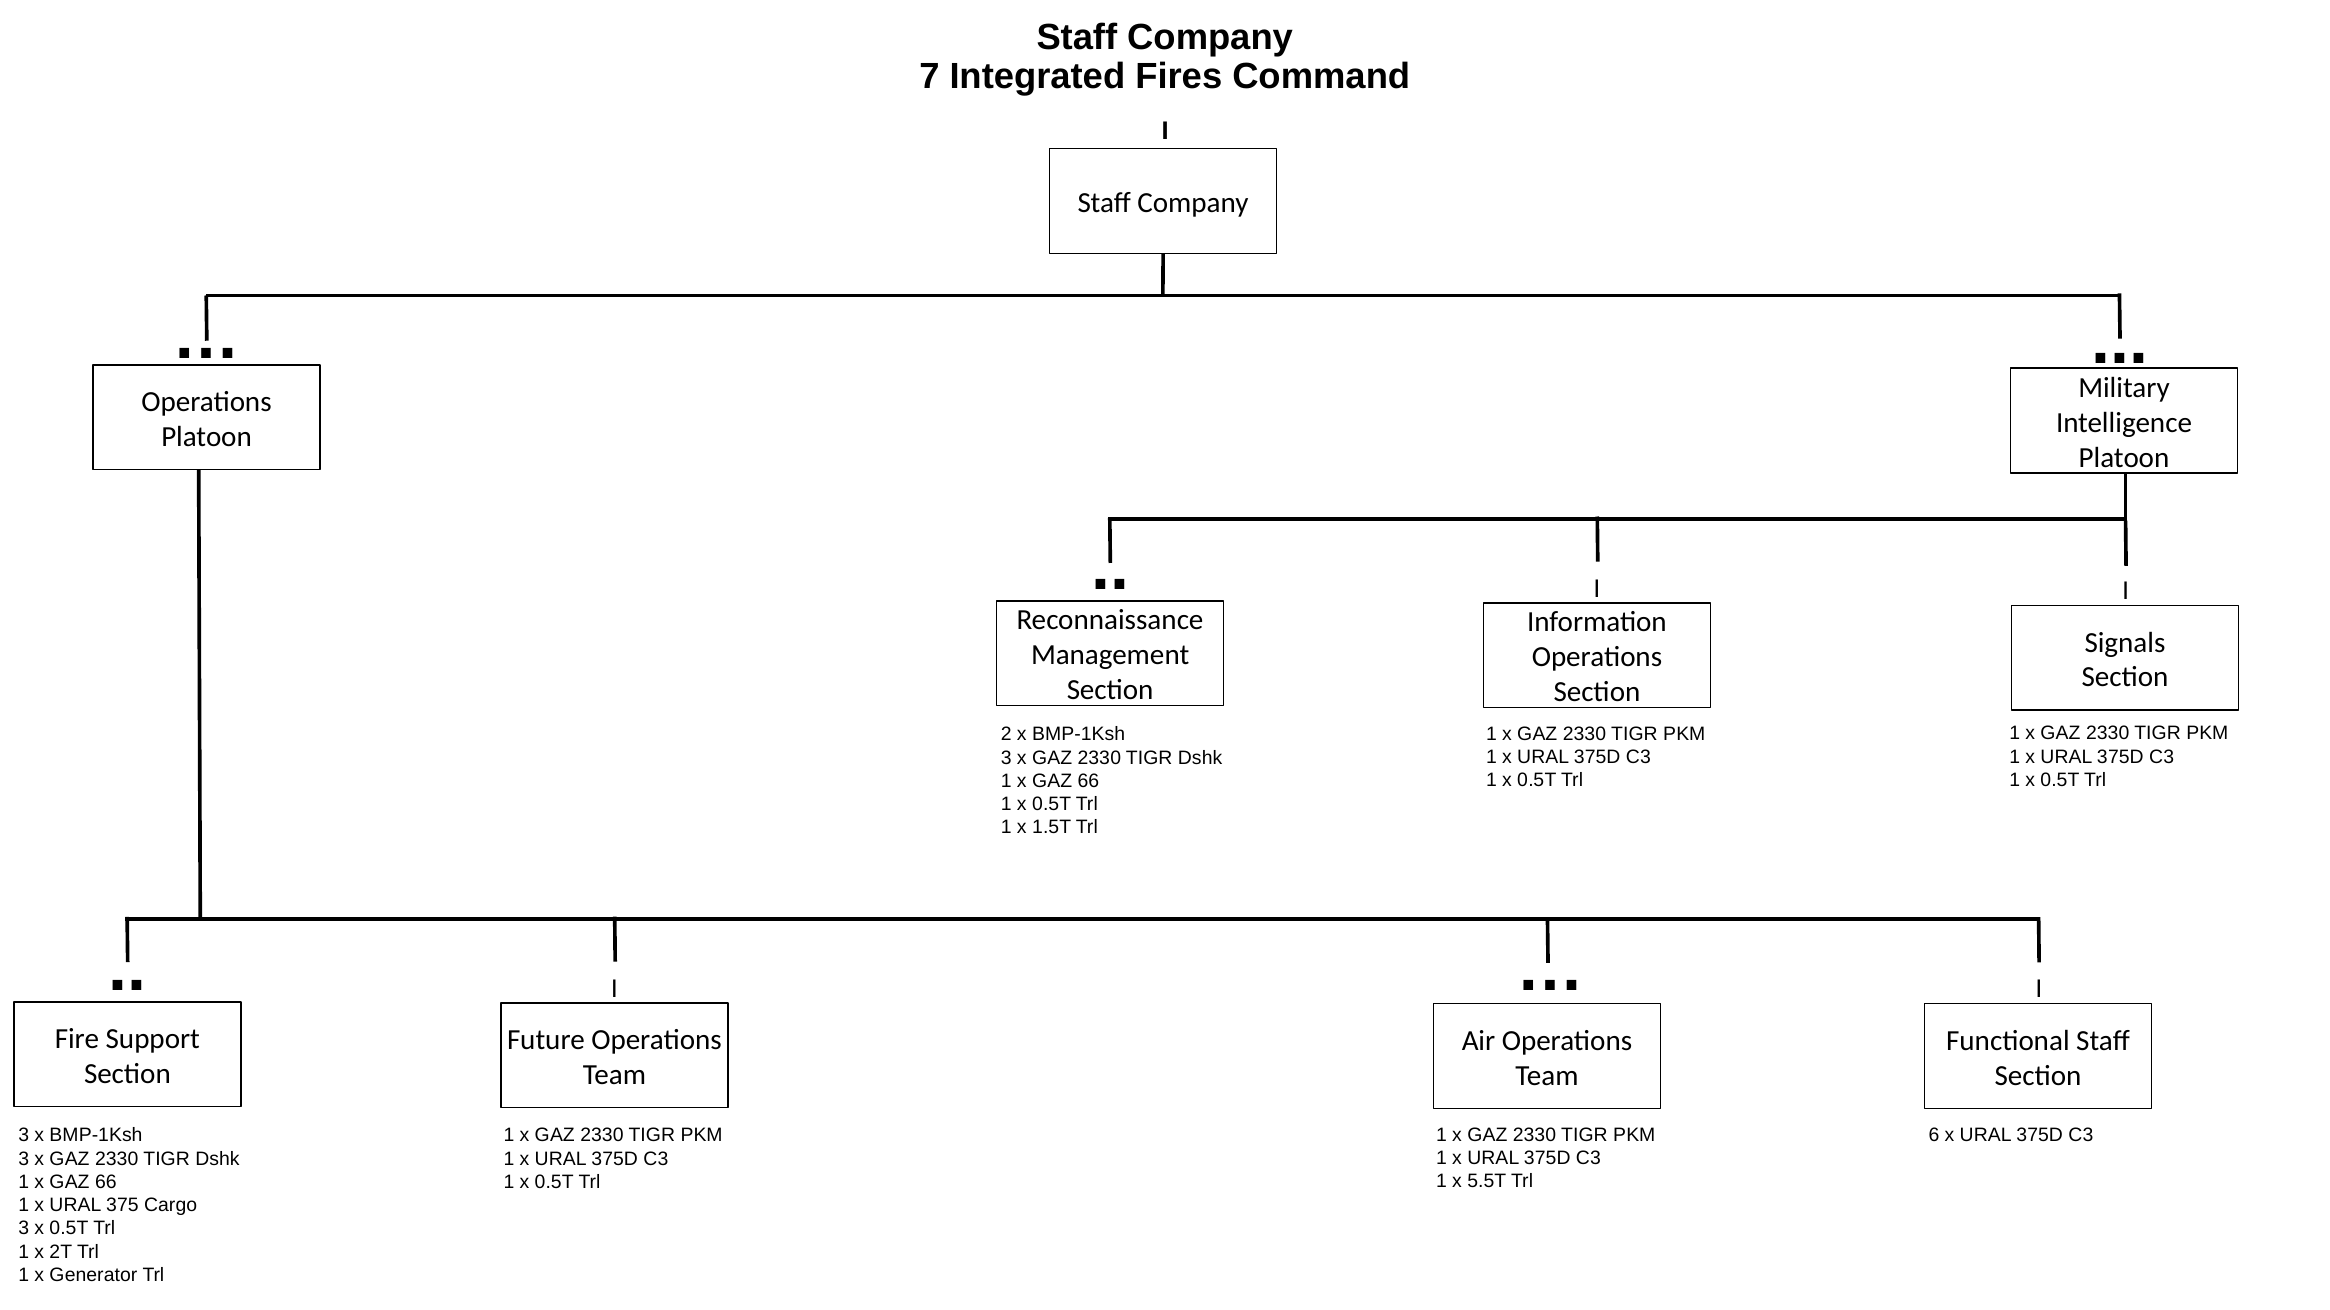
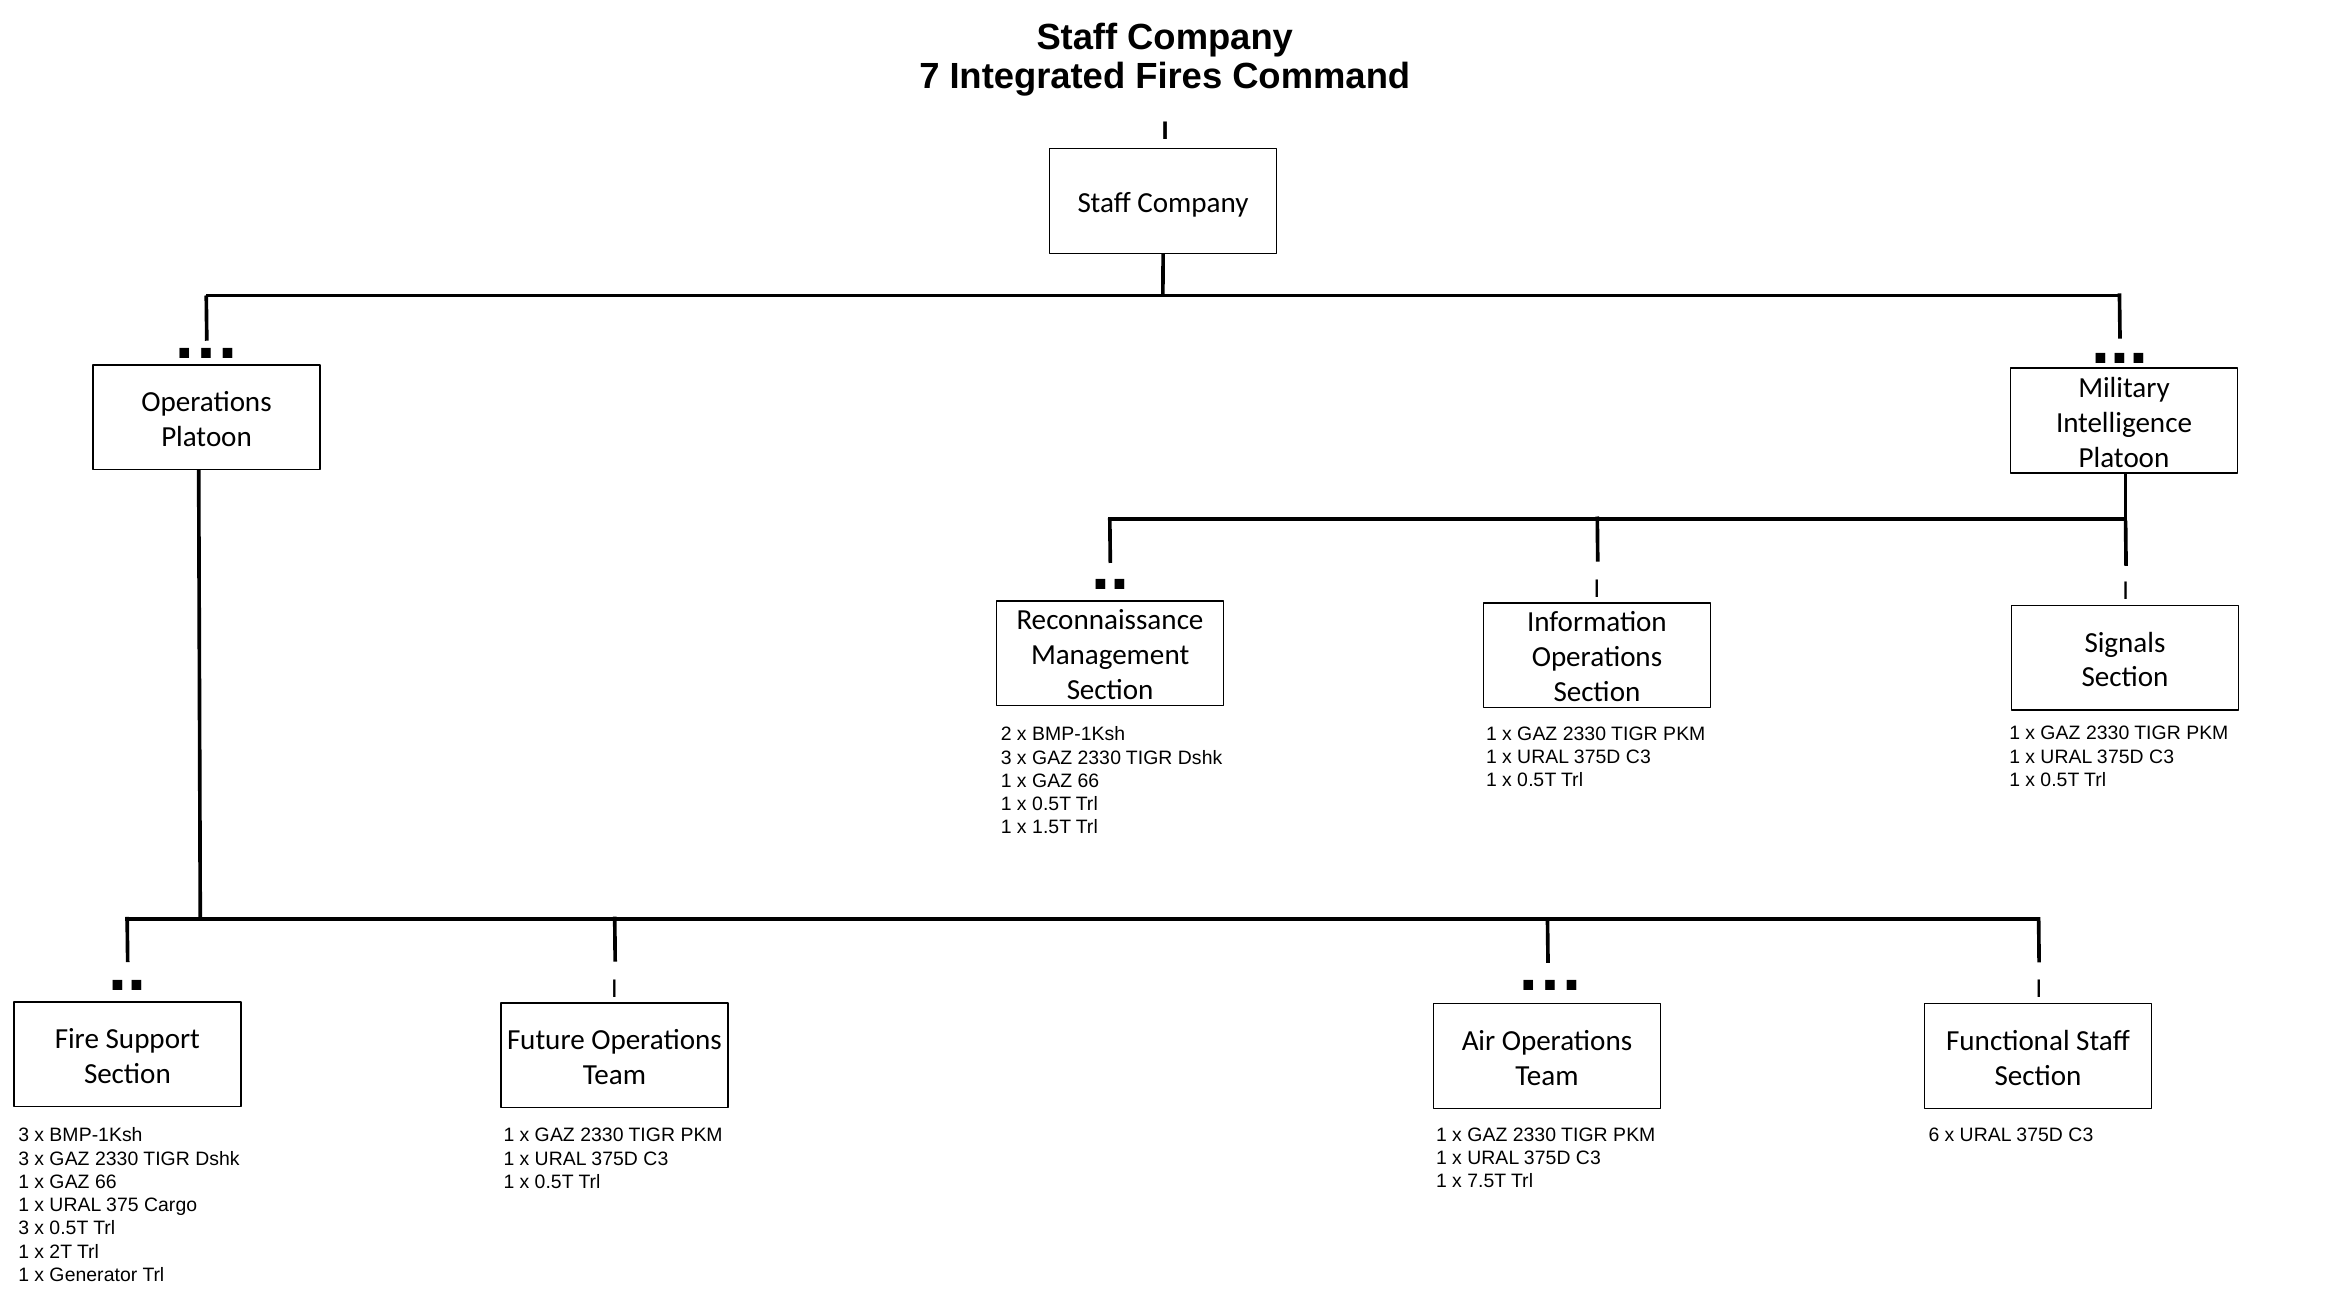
5.5T: 5.5T -> 7.5T
